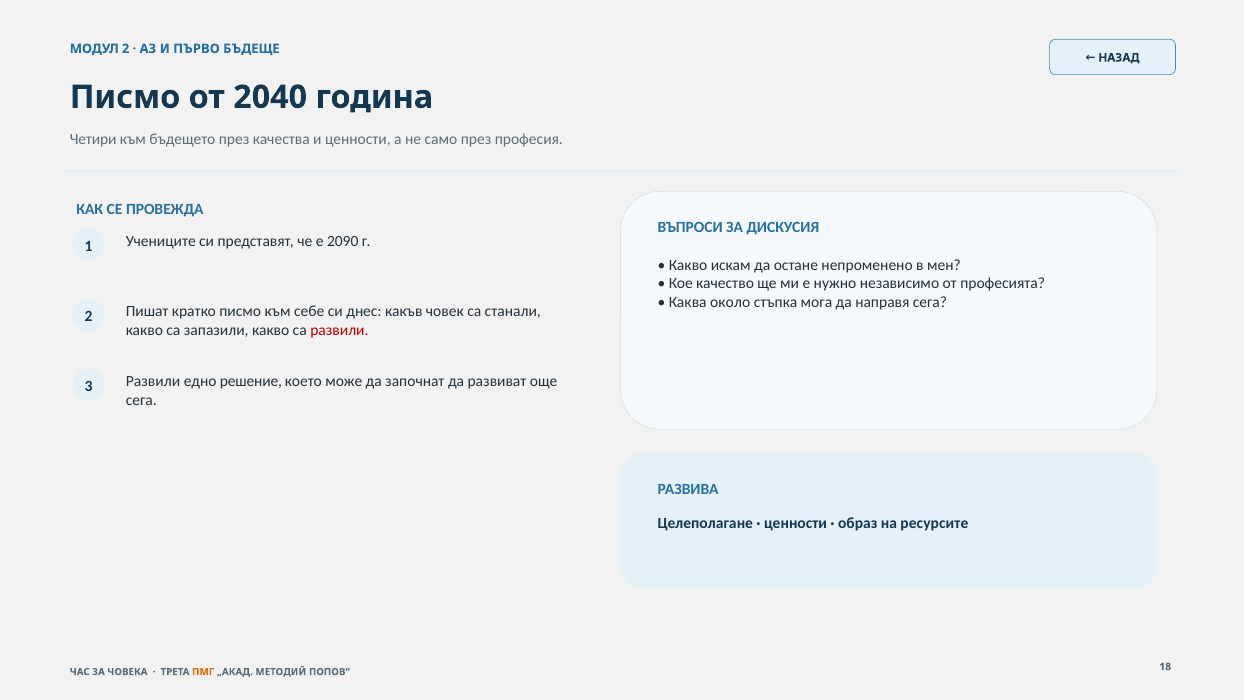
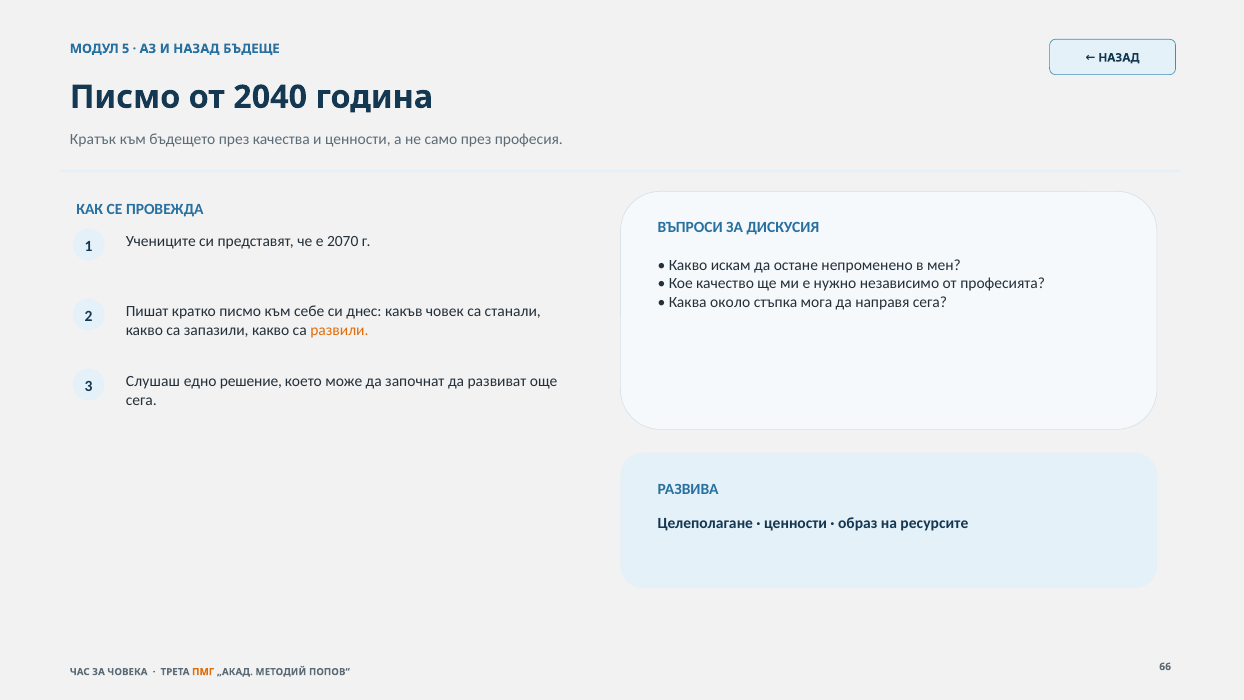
МОДУЛ 2: 2 -> 5
И ПЪРВО: ПЪРВО -> НАЗАД
Четири: Четири -> Кратък
2090: 2090 -> 2070
развили at (339, 330) colour: red -> orange
3 Развили: Развили -> Слушаш
18: 18 -> 66
